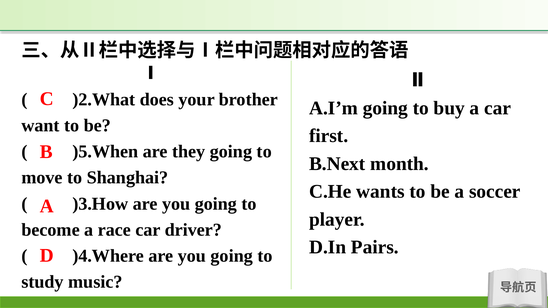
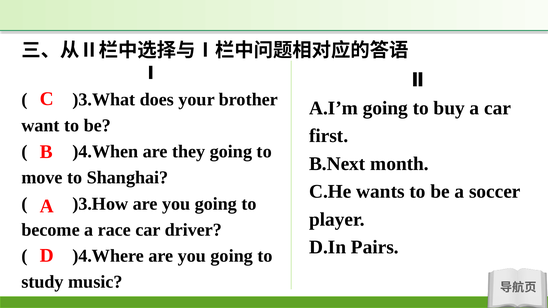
)2.What: )2.What -> )3.What
)5.When: )5.When -> )4.When
